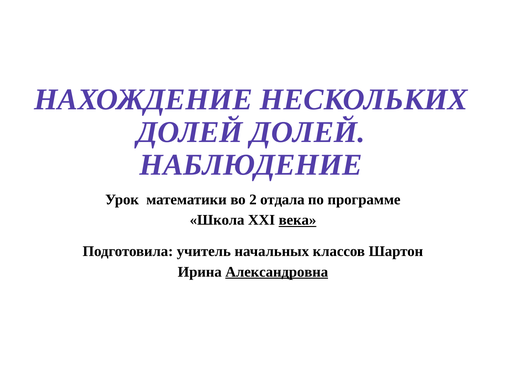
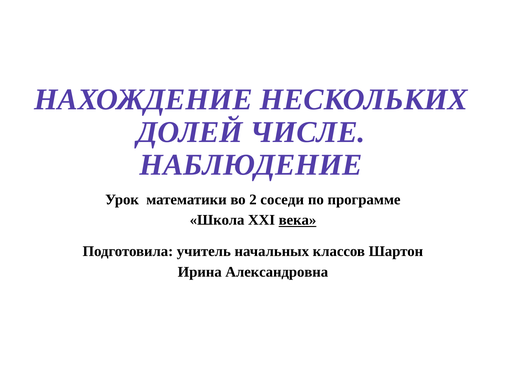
ДОЛЕЙ ДОЛЕЙ: ДОЛЕЙ -> ЧИСЛЕ
отдала: отдала -> соседи
Александровна underline: present -> none
